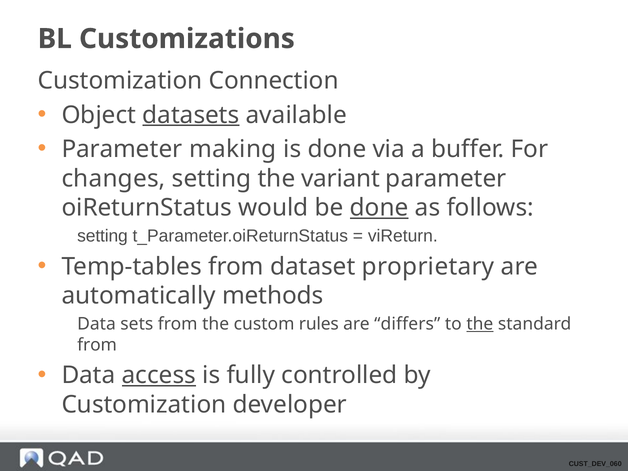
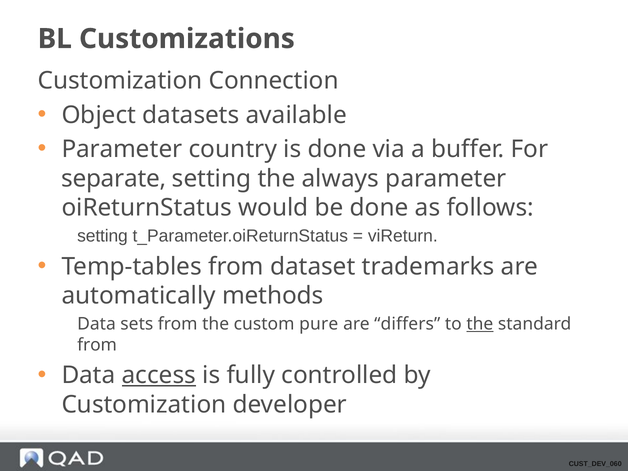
datasets underline: present -> none
making: making -> country
changes: changes -> separate
variant: variant -> always
done at (379, 208) underline: present -> none
proprietary: proprietary -> trademarks
rules: rules -> pure
